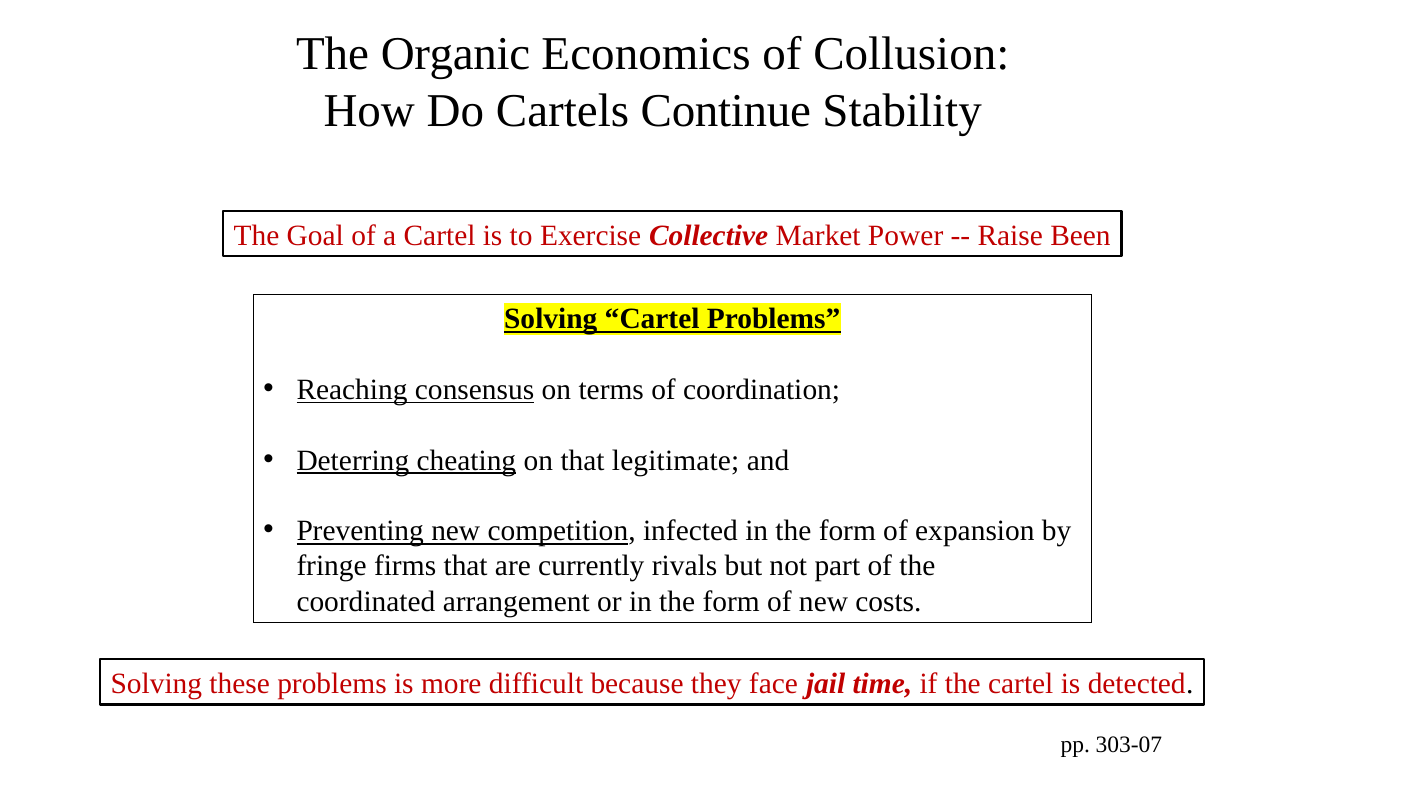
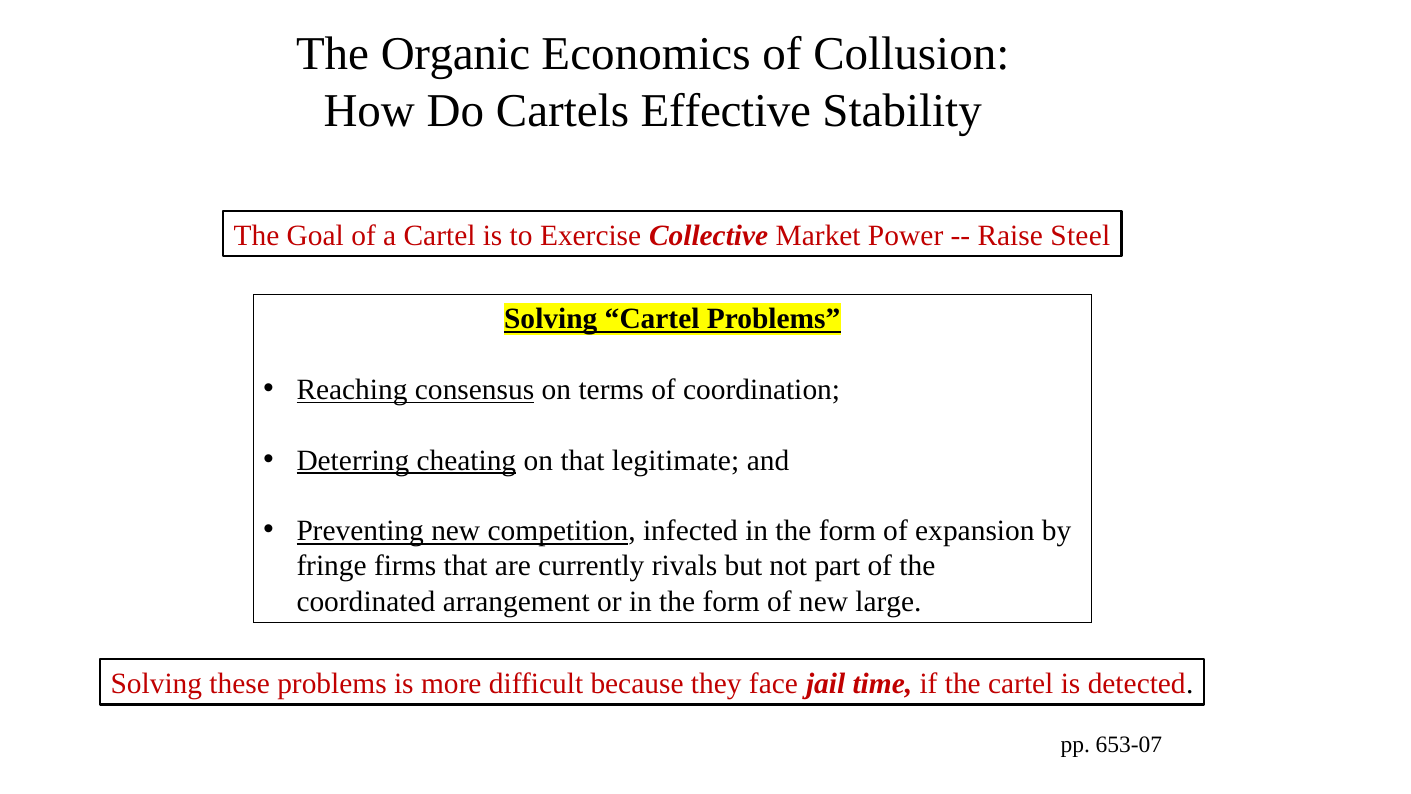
Continue: Continue -> Effective
Been: Been -> Steel
costs: costs -> large
303-07: 303-07 -> 653-07
